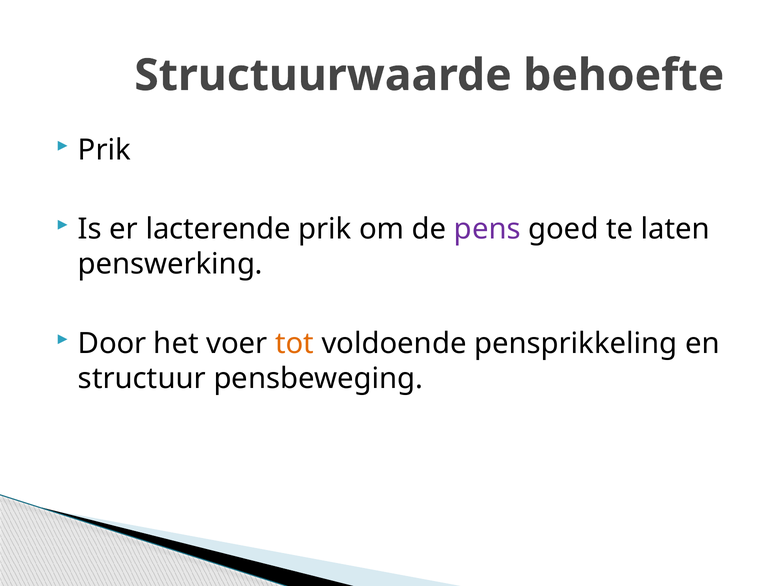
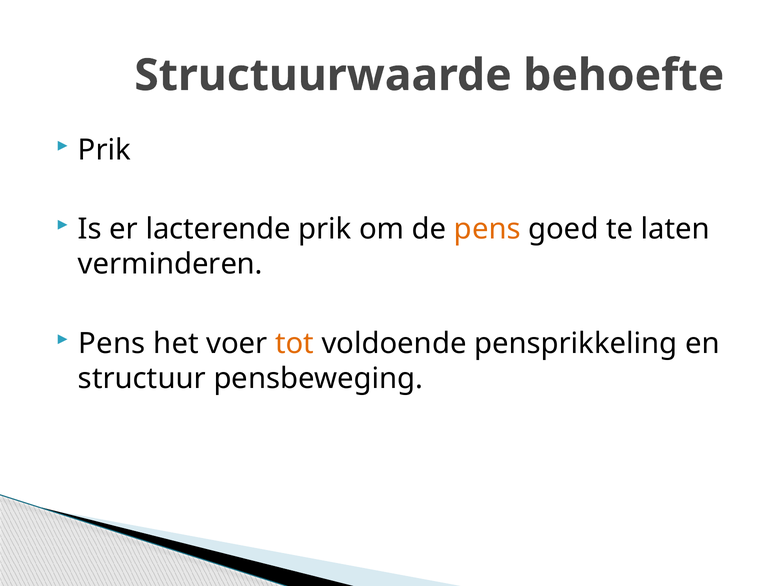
pens at (487, 229) colour: purple -> orange
penswerking: penswerking -> verminderen
Door at (112, 343): Door -> Pens
